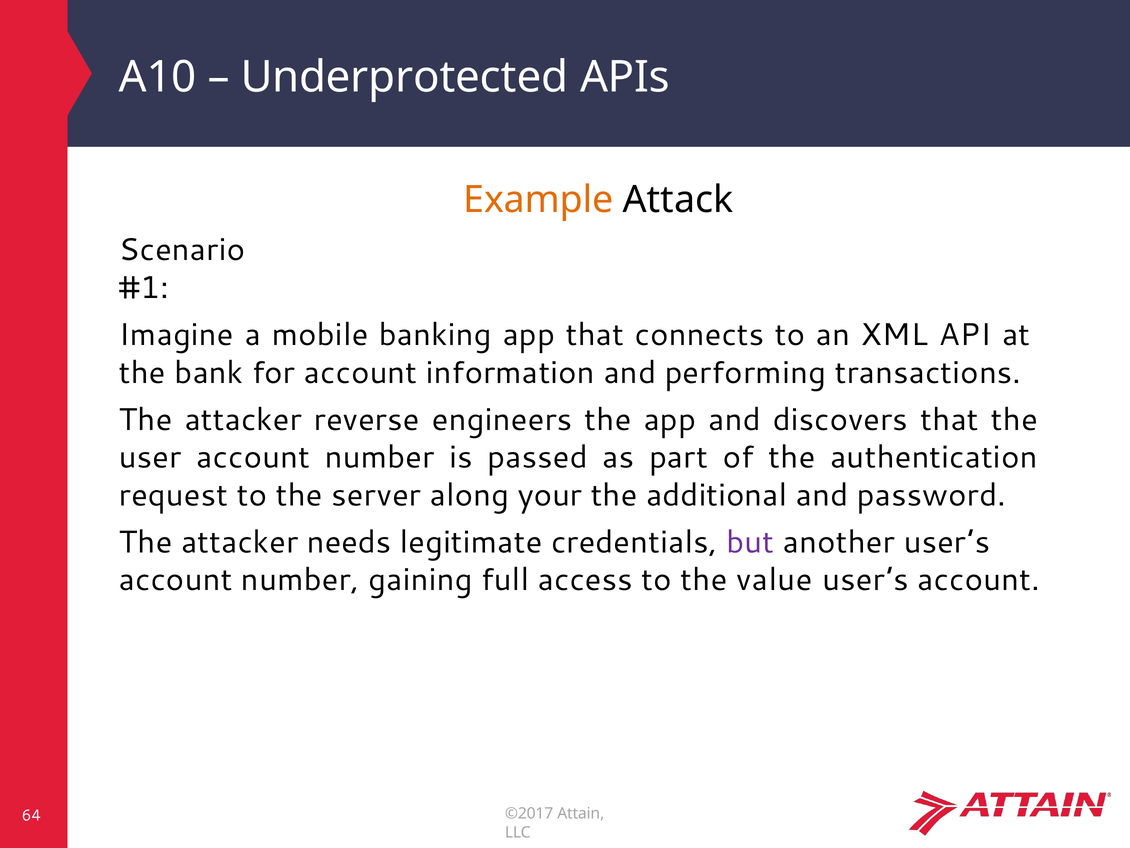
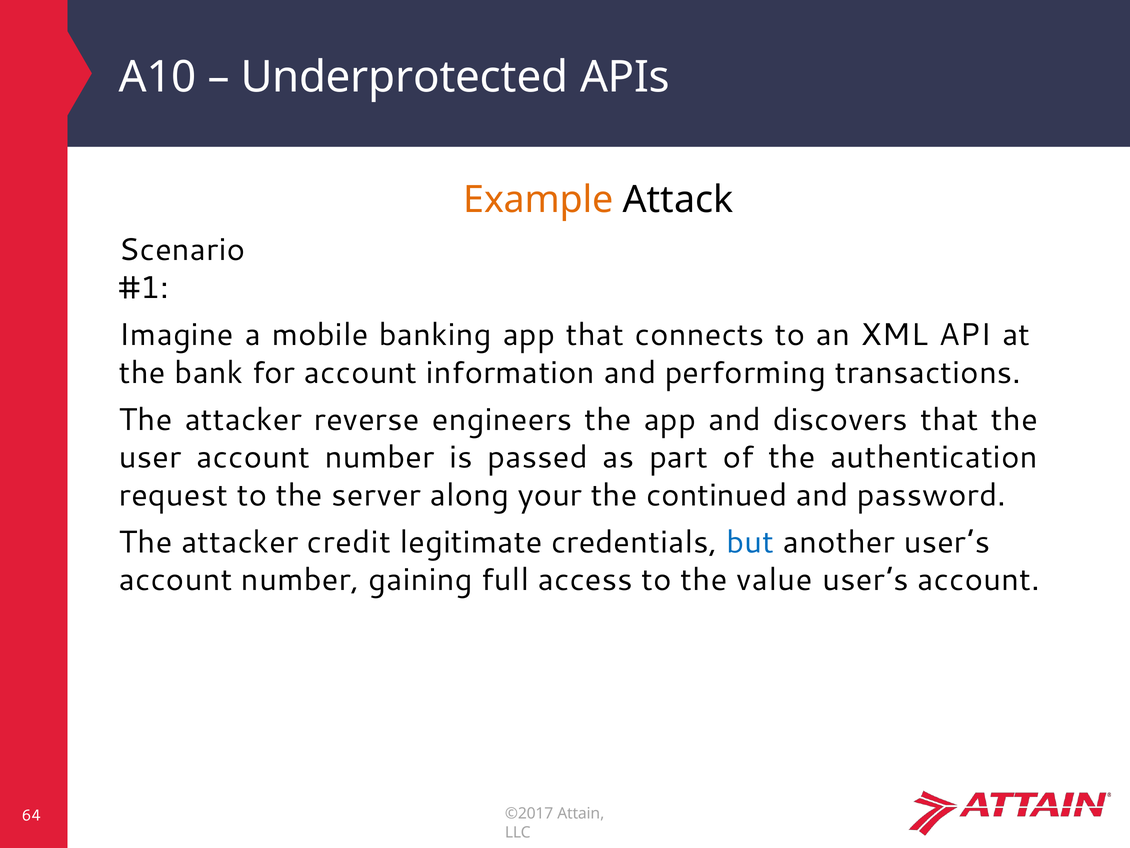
additional: additional -> continued
needs: needs -> credit
but colour: purple -> blue
